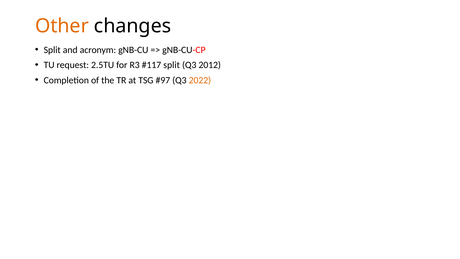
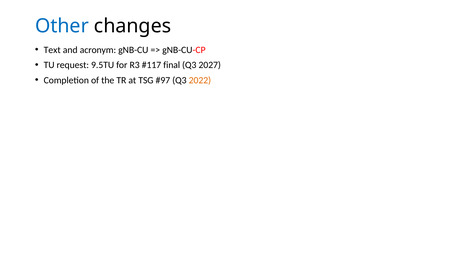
Other colour: orange -> blue
Split at (52, 50): Split -> Text
2.5TU: 2.5TU -> 9.5TU
split at (172, 65): split -> final
2012: 2012 -> 2027
